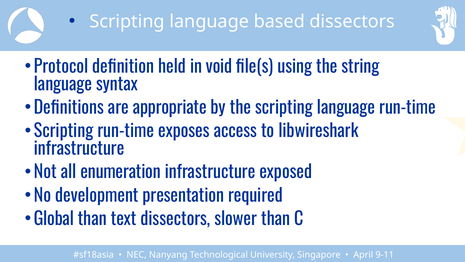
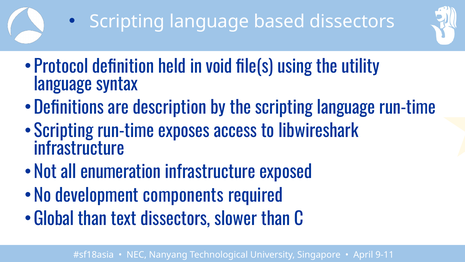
string: string -> utility
appropriate: appropriate -> description
presentation: presentation -> components
